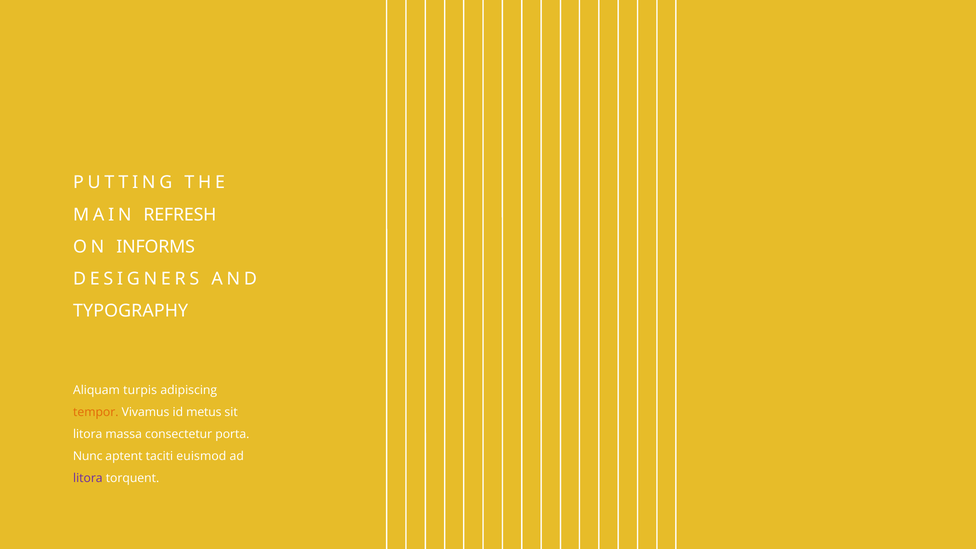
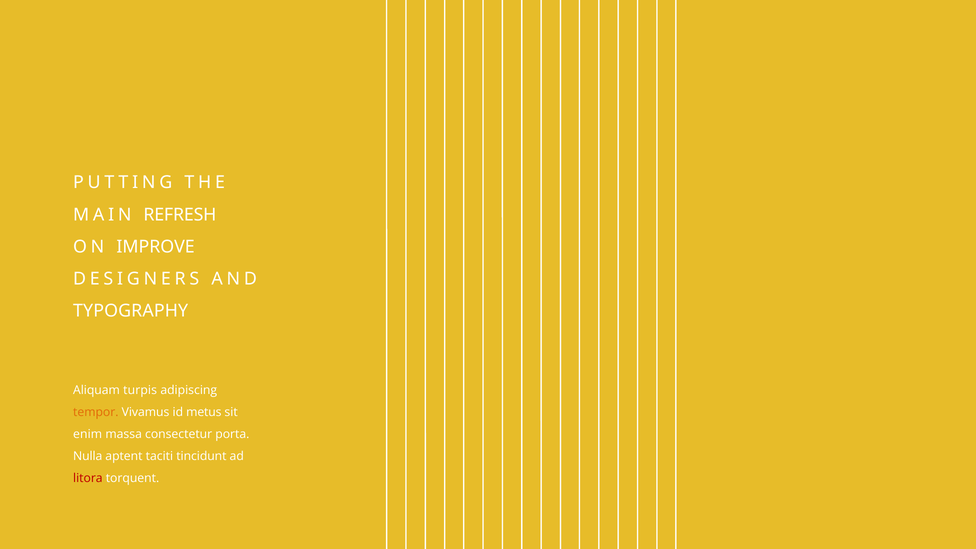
INFORMS: INFORMS -> IMPROVE
litora at (88, 434): litora -> enim
Nunc: Nunc -> Nulla
euismod: euismod -> tincidunt
litora at (88, 478) colour: purple -> red
